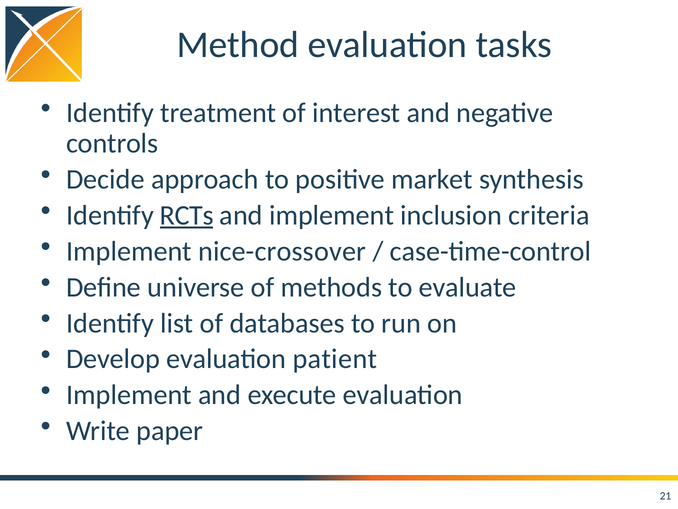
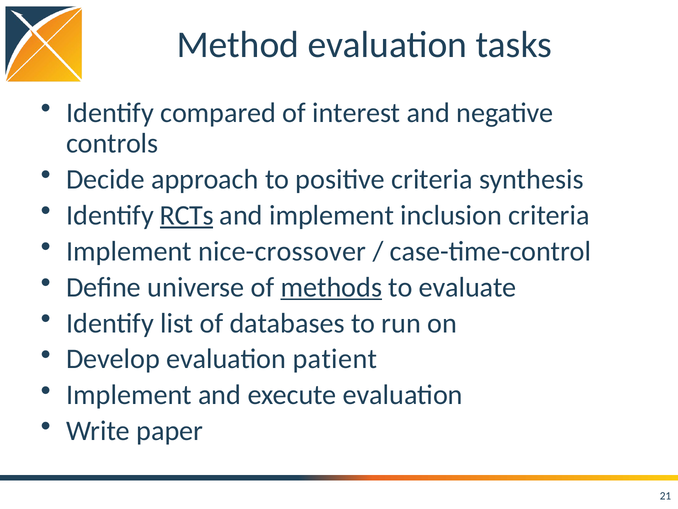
treatment: treatment -> compared
positive market: market -> criteria
methods underline: none -> present
